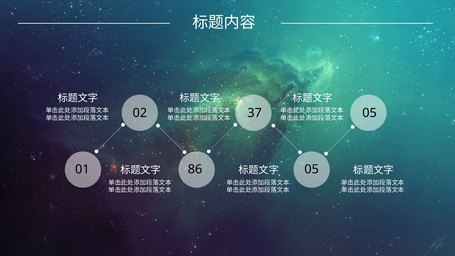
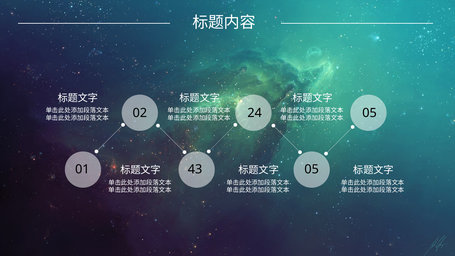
37: 37 -> 24
86: 86 -> 43
